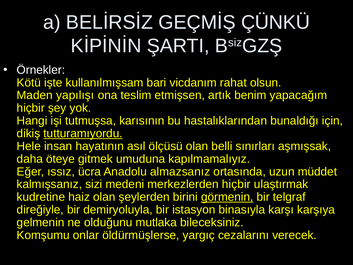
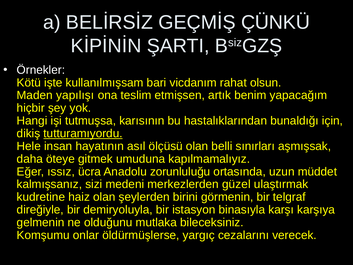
almazsanız: almazsanız -> zorunluluğu
merkezlerden hiçbir: hiçbir -> güzel
görmenin underline: present -> none
